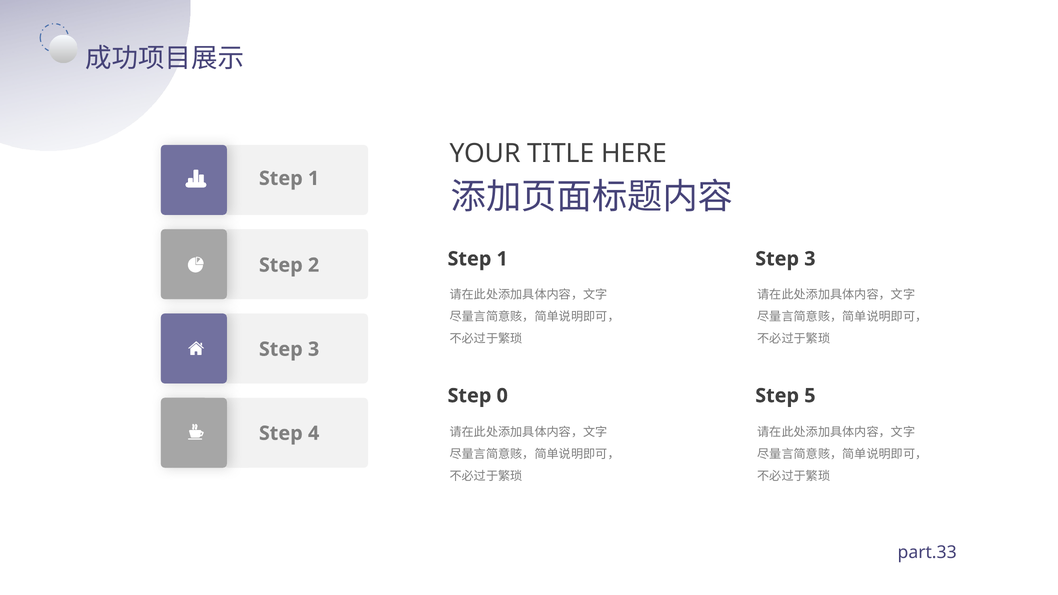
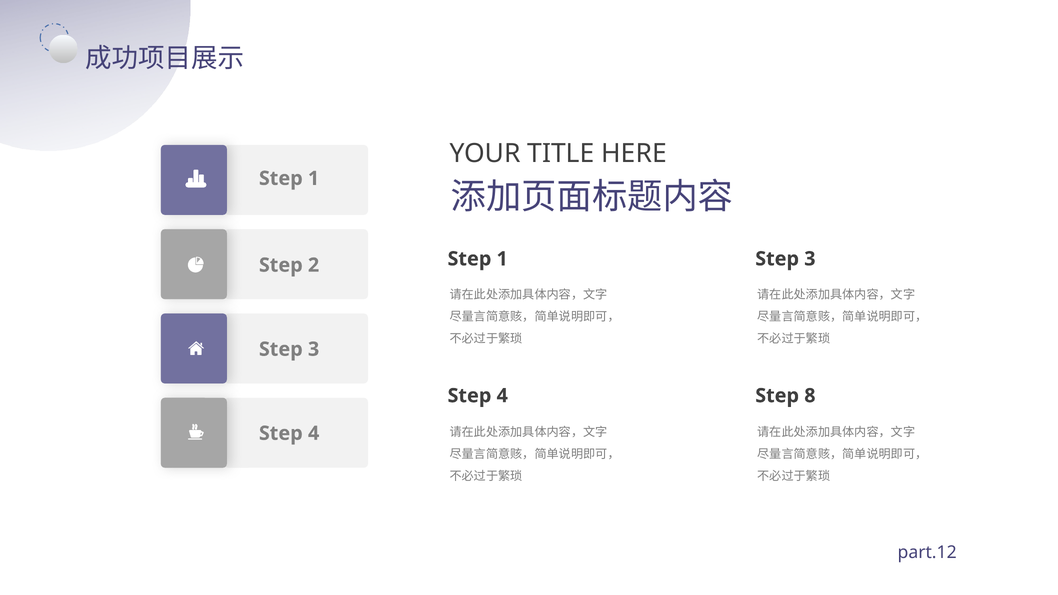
0 at (502, 396): 0 -> 4
5: 5 -> 8
part.33: part.33 -> part.12
